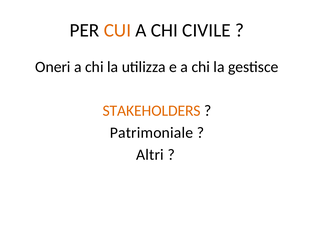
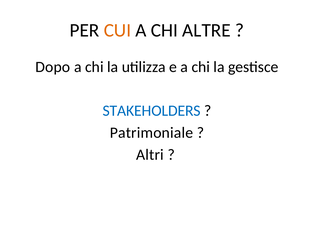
CIVILE: CIVILE -> ALTRE
Oneri: Oneri -> Dopo
STAKEHOLDERS colour: orange -> blue
